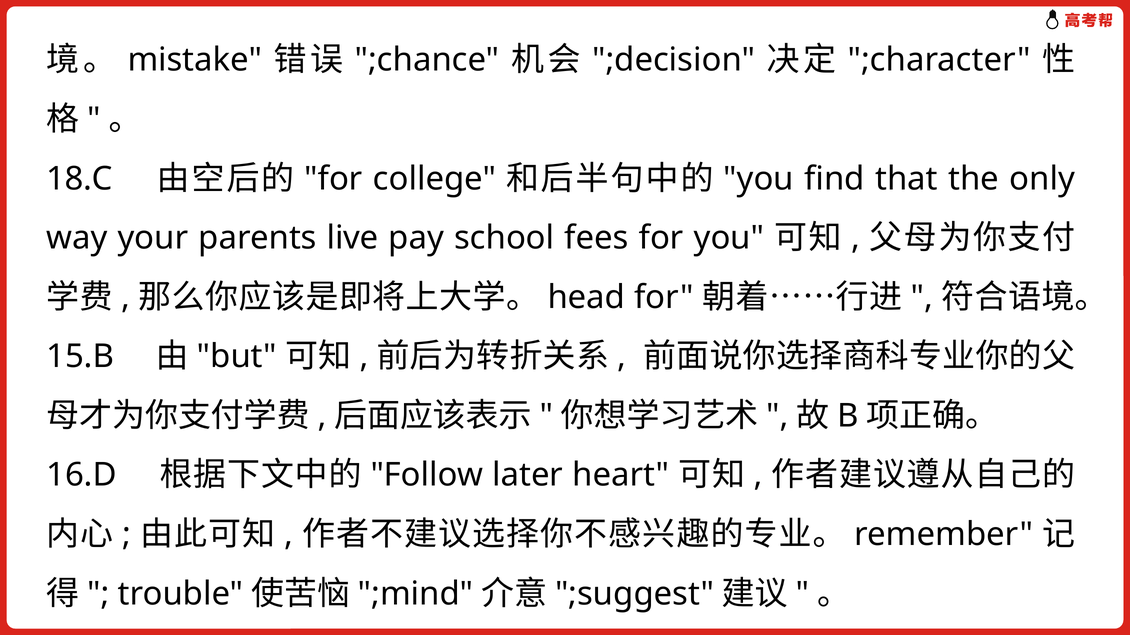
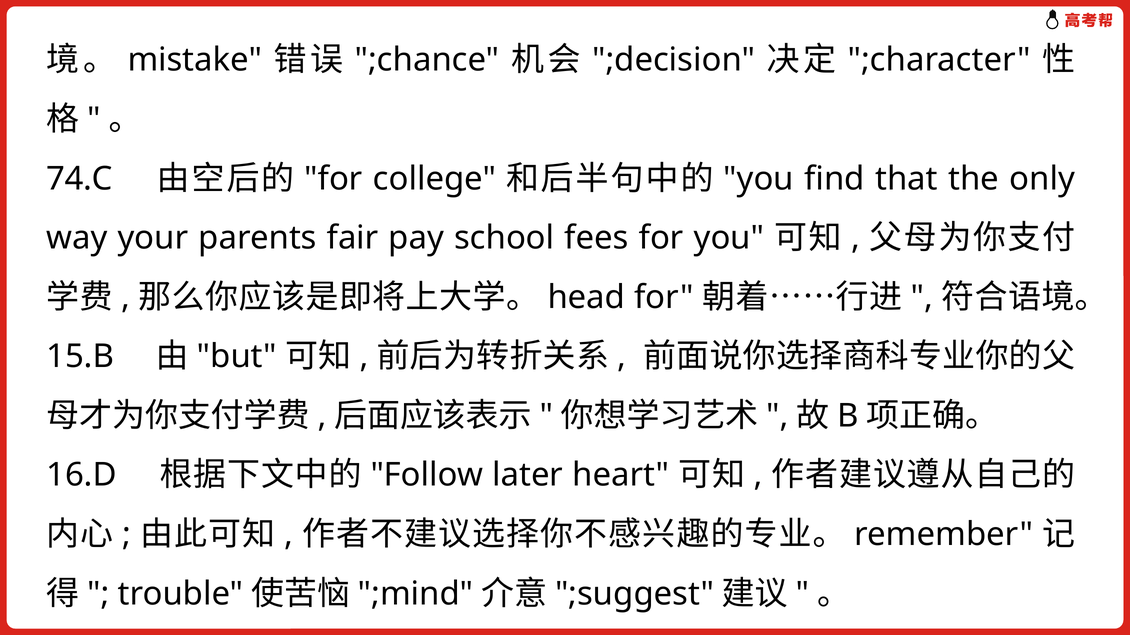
18.C: 18.C -> 74.C
live: live -> fair
